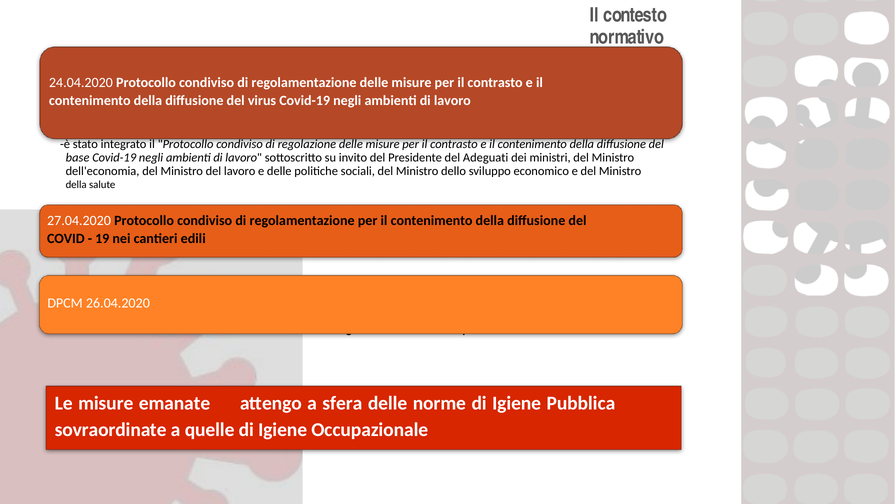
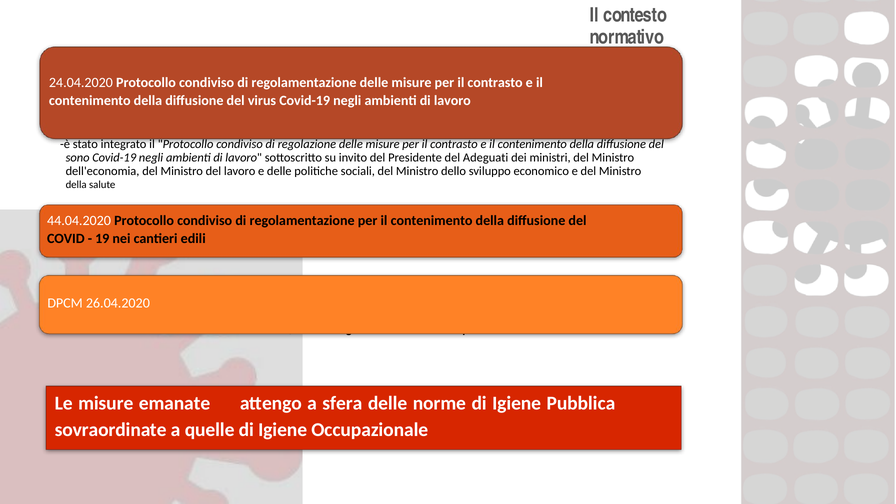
base: base -> sono
27.04.2020: 27.04.2020 -> 44.04.2020
